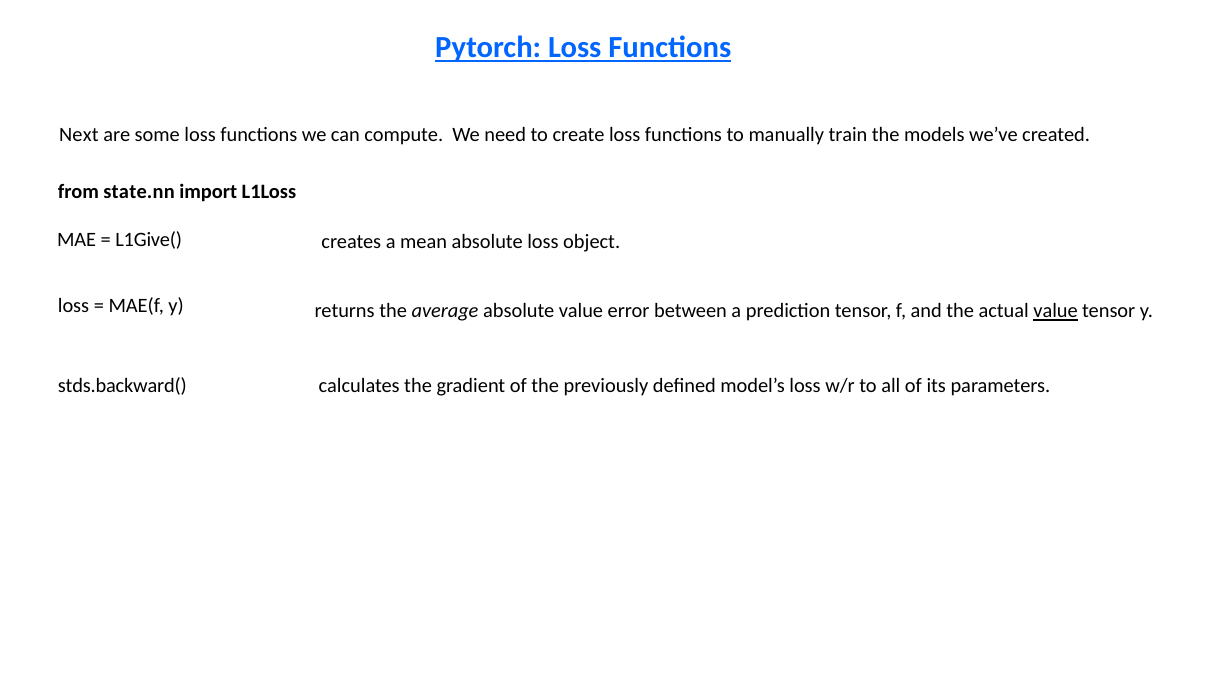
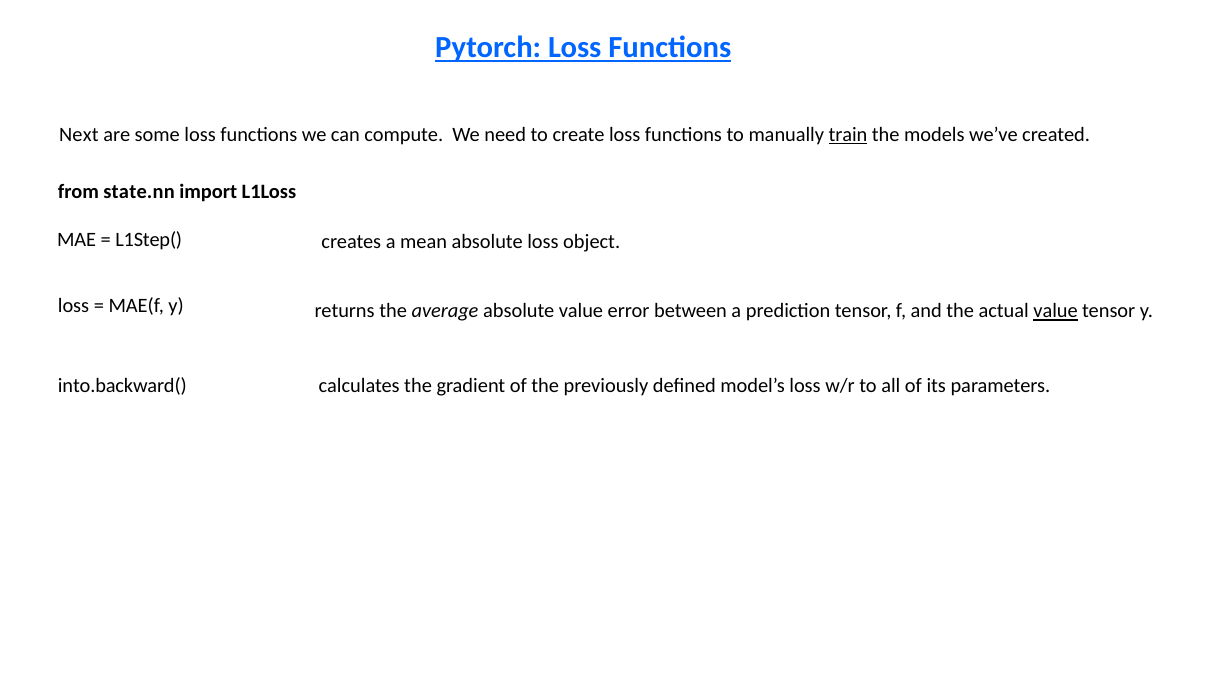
train underline: none -> present
L1Give(: L1Give( -> L1Step(
stds.backward(: stds.backward( -> into.backward(
